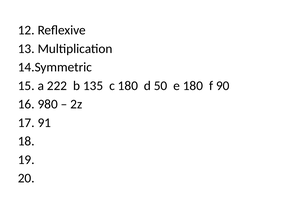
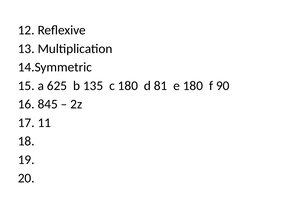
222: 222 -> 625
50: 50 -> 81
980: 980 -> 845
91: 91 -> 11
